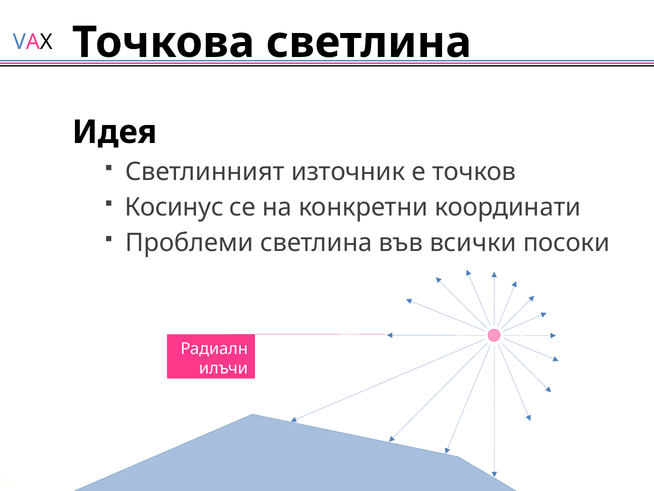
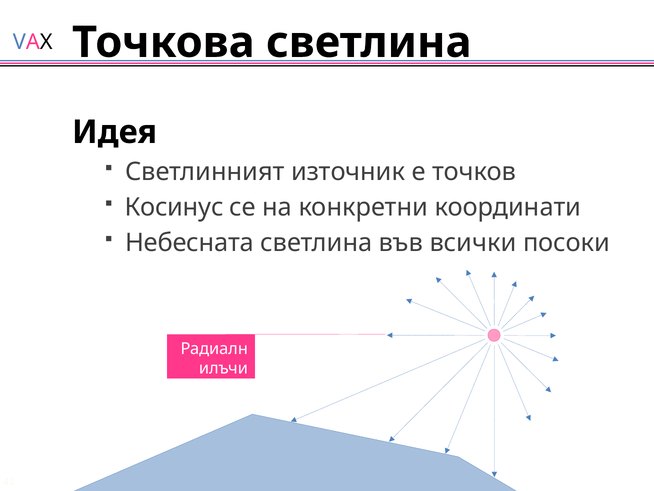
Проблеми: Проблеми -> Небесната
